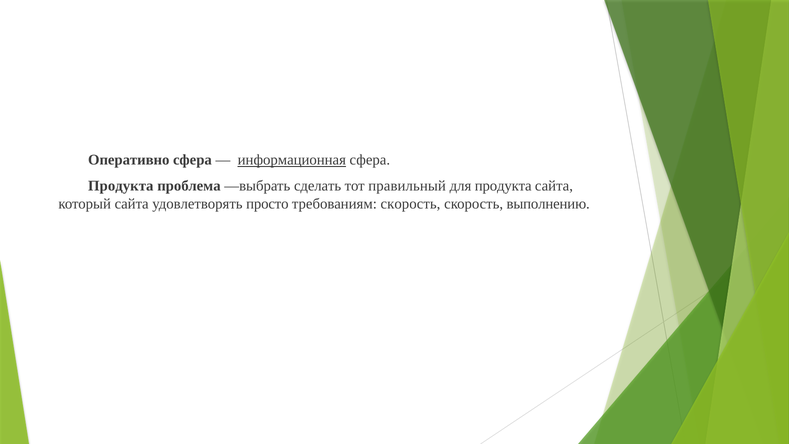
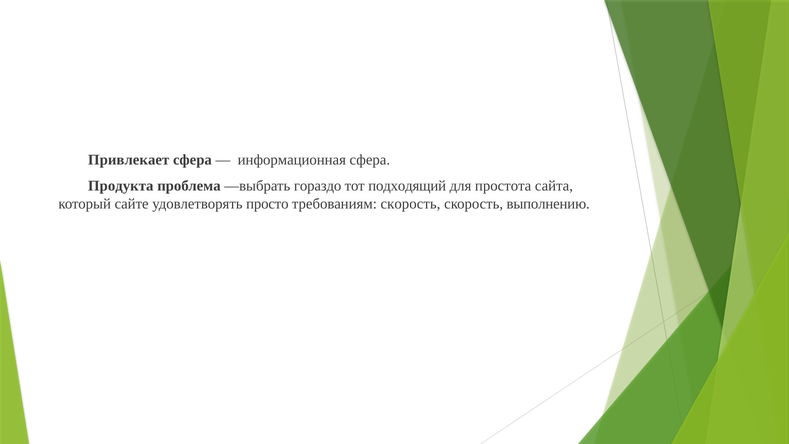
Оперативно: Оперативно -> Привлекает
информационная underline: present -> none
сделать: сделать -> гораздо
правильный: правильный -> подходящий
для продукта: продукта -> простота
который сайта: сайта -> сайте
